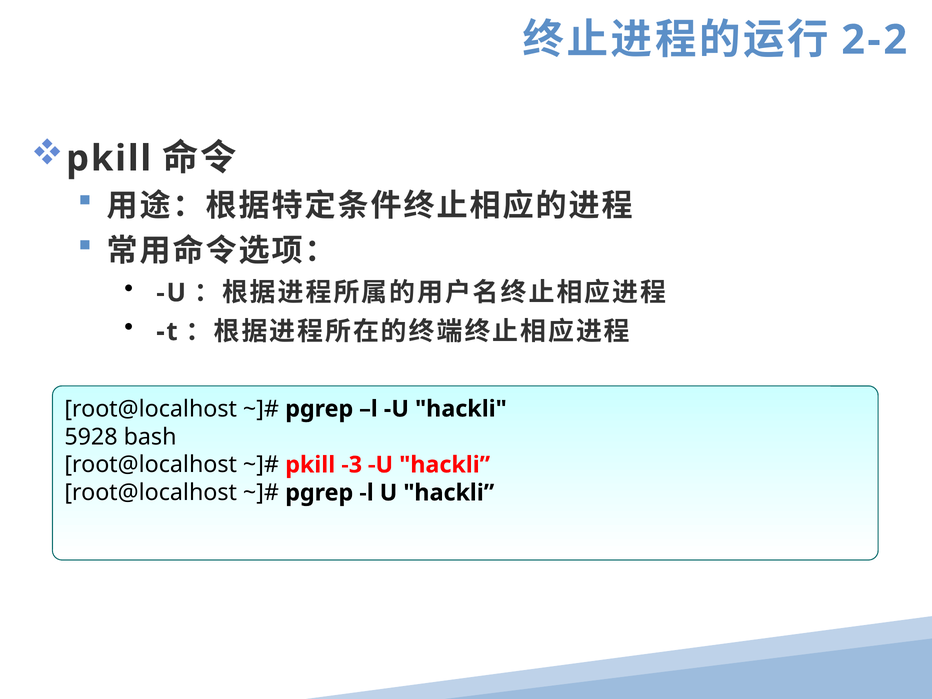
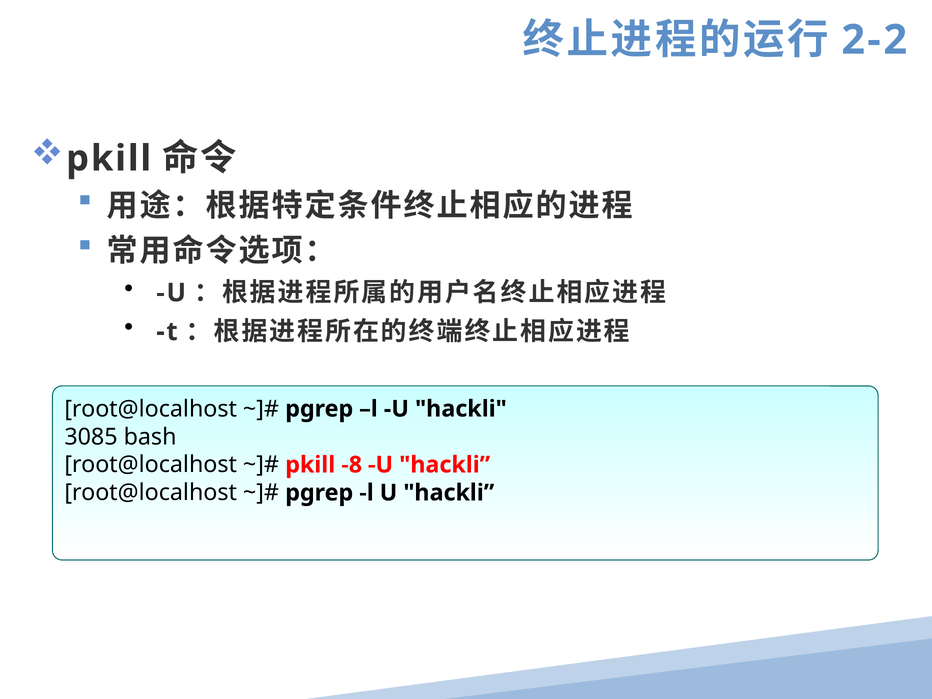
5928: 5928 -> 3085
-3: -3 -> -8
